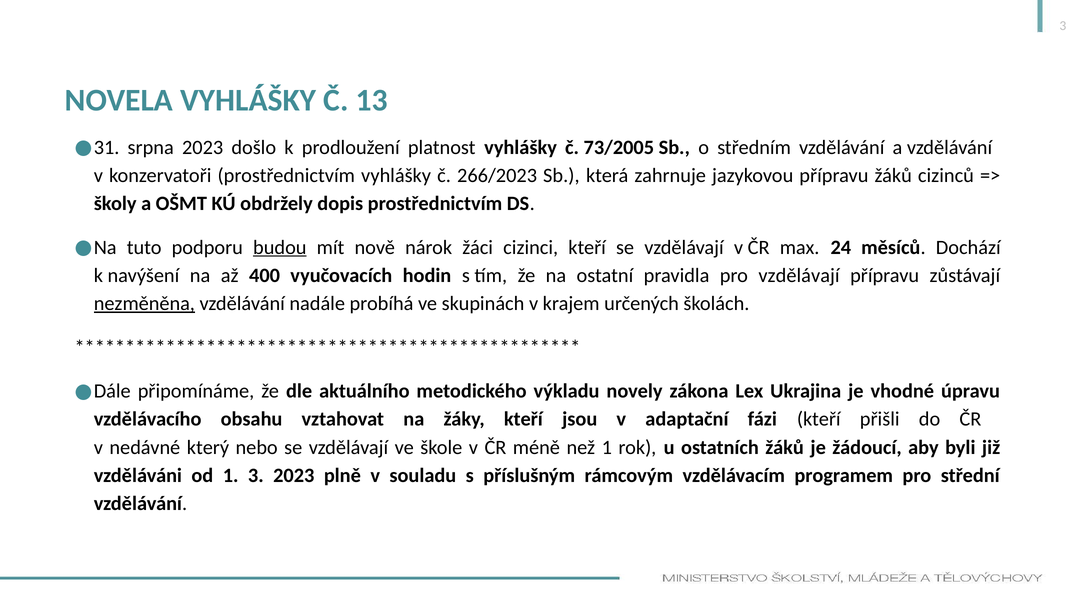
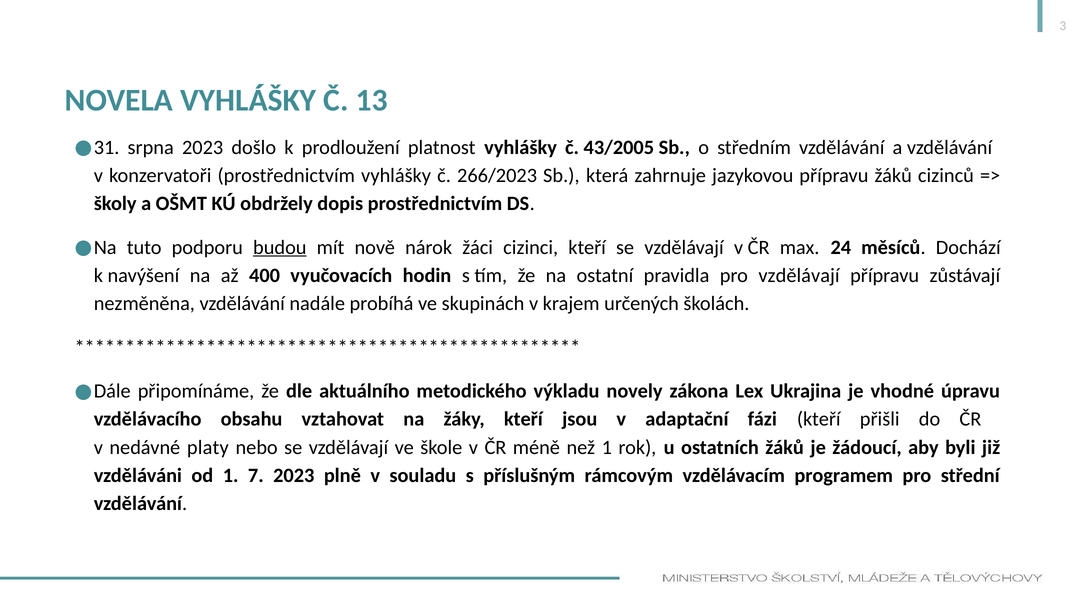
73/2005: 73/2005 -> 43/2005
nezměněna underline: present -> none
který: který -> platy
1 3: 3 -> 7
